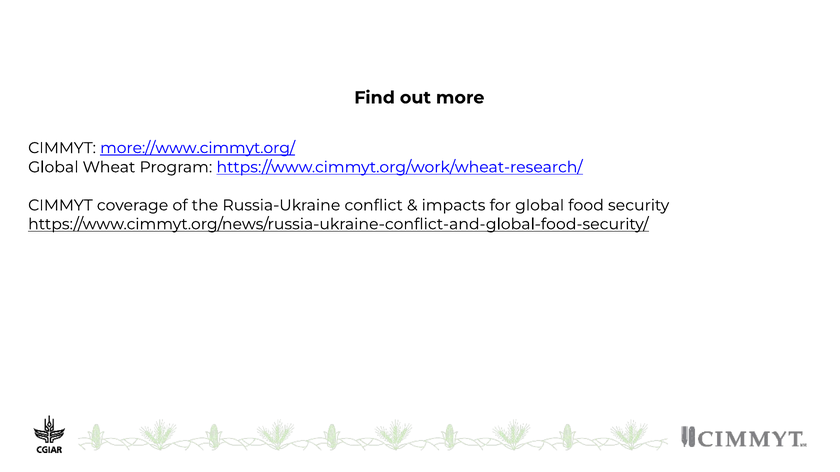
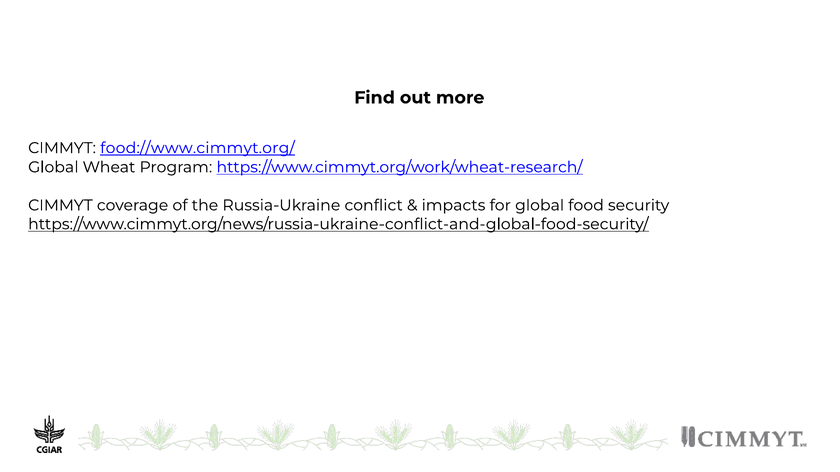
more://www.cimmyt.org/: more://www.cimmyt.org/ -> food://www.cimmyt.org/
